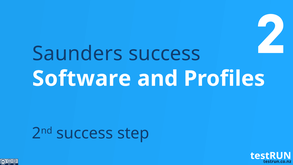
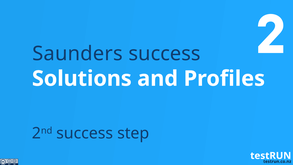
Software: Software -> Solutions
